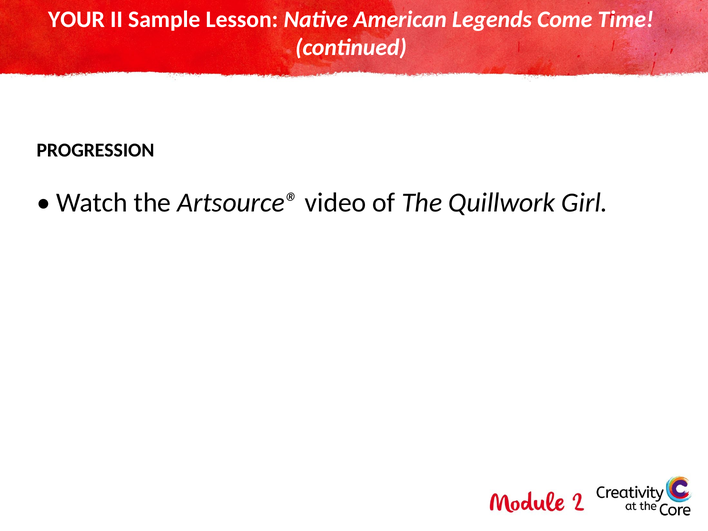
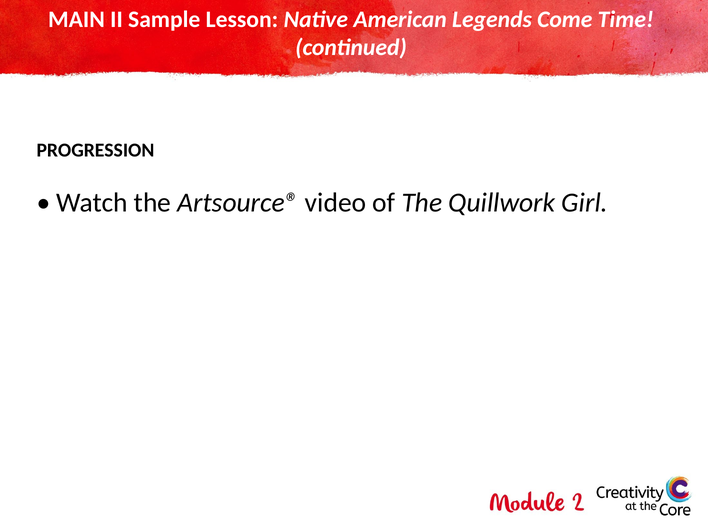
YOUR: YOUR -> MAIN
